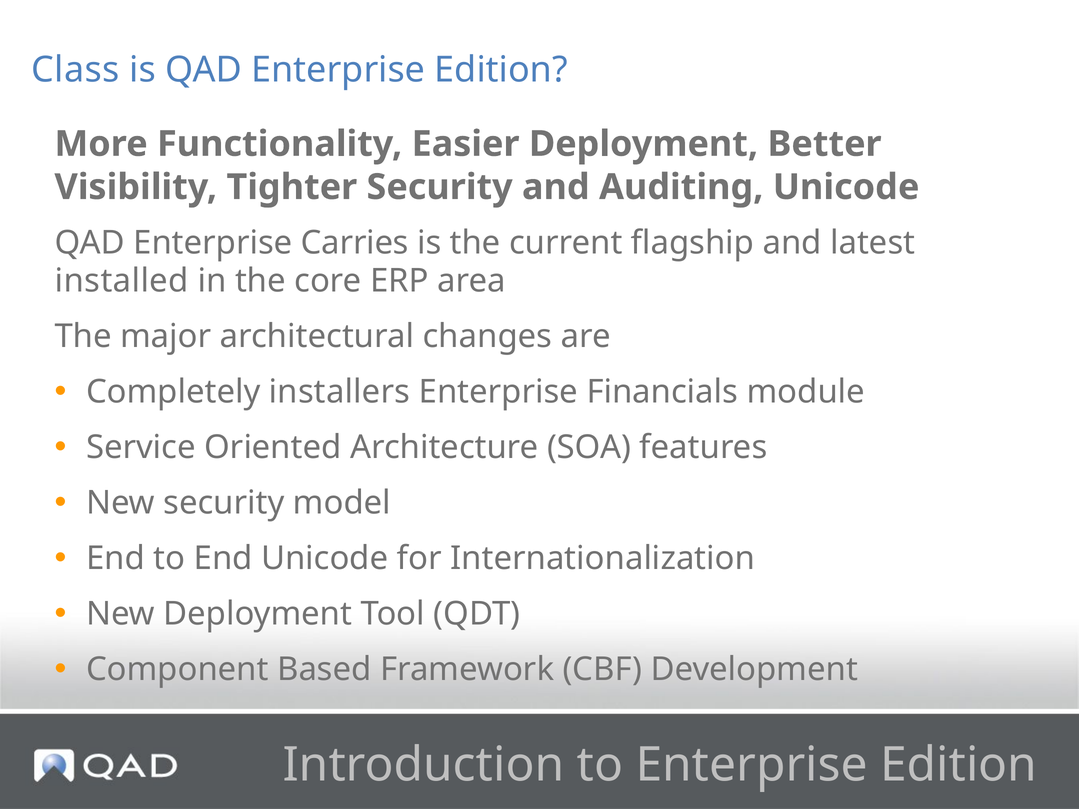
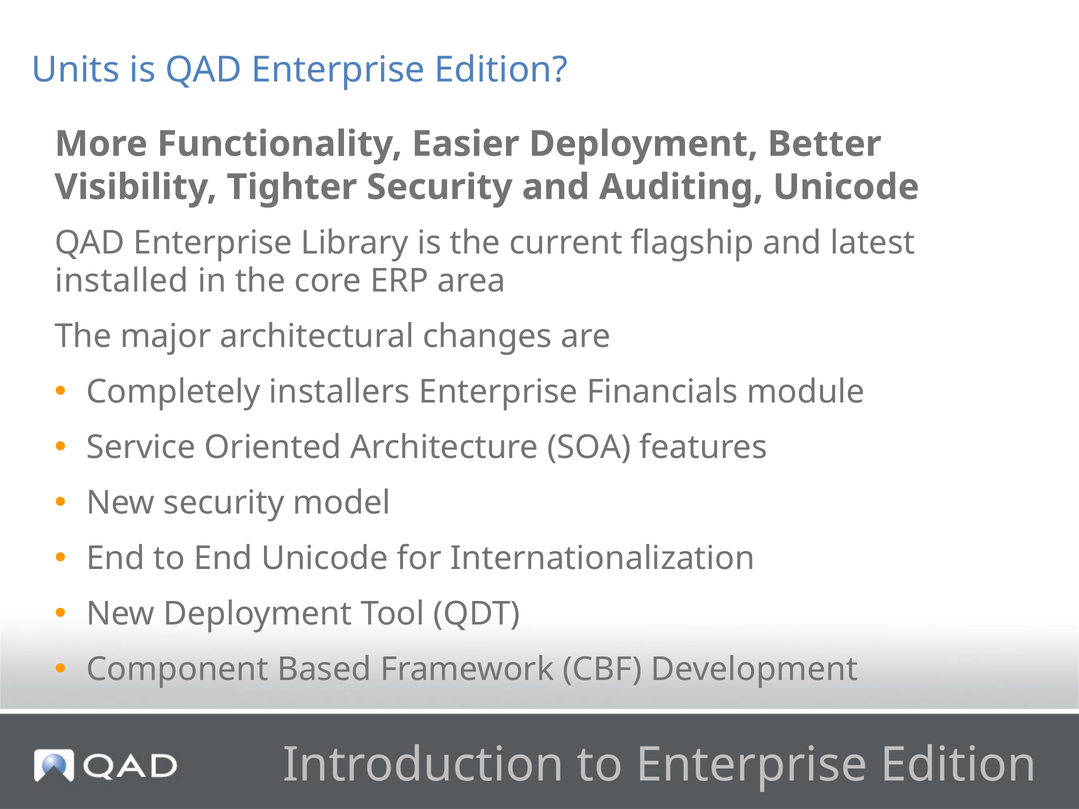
Class: Class -> Units
Carries: Carries -> Library
